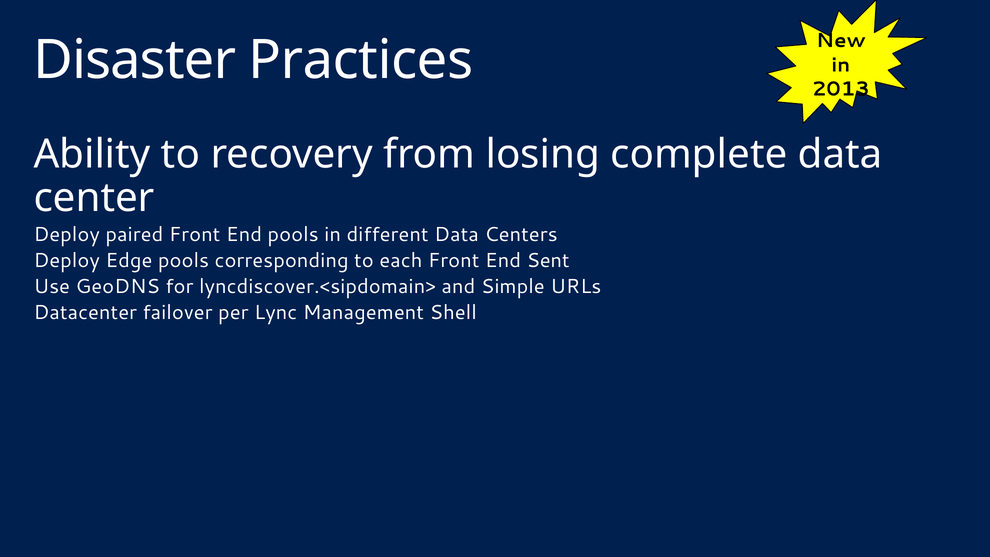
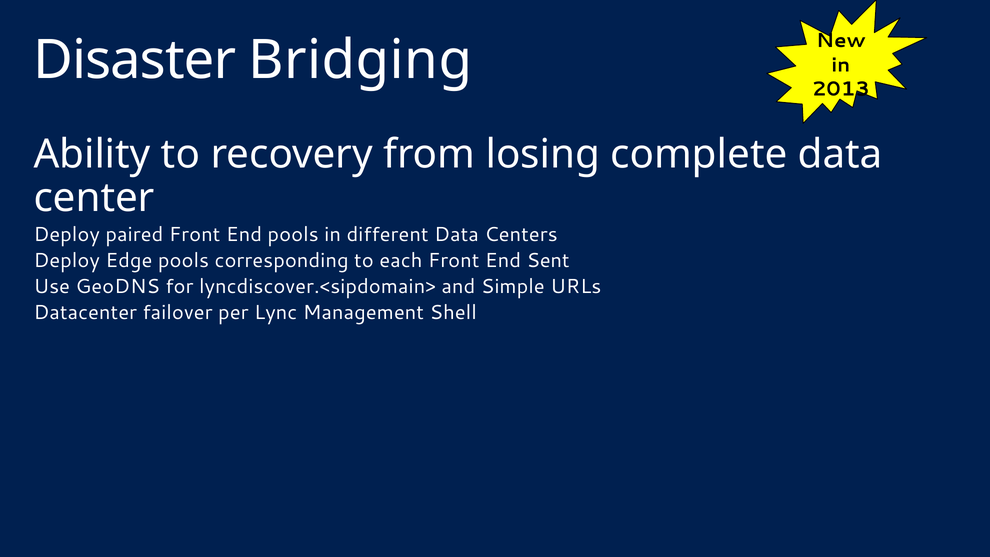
Practices: Practices -> Bridging
